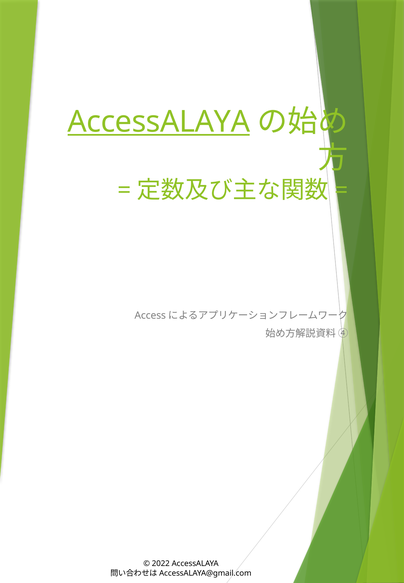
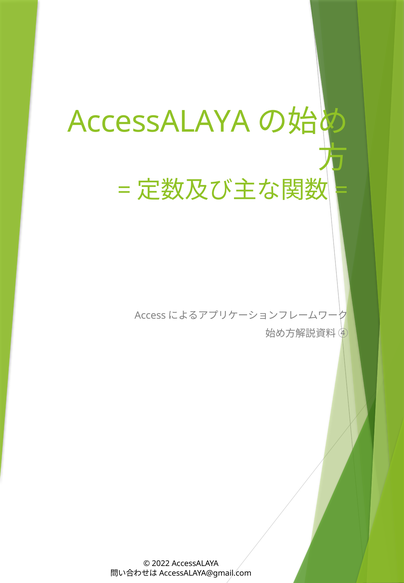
AccessALAYA at (159, 122) underline: present -> none
